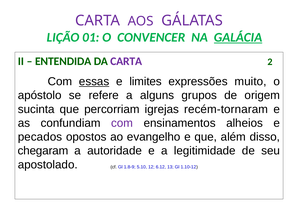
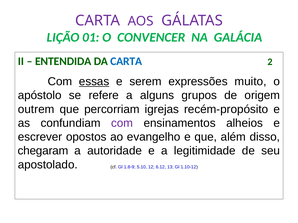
GALÁCIA underline: present -> none
CARTA at (126, 61) colour: purple -> blue
limites: limites -> serem
sucinta: sucinta -> outrem
recém-tornaram: recém-tornaram -> recém-propósito
pecados: pecados -> escrever
